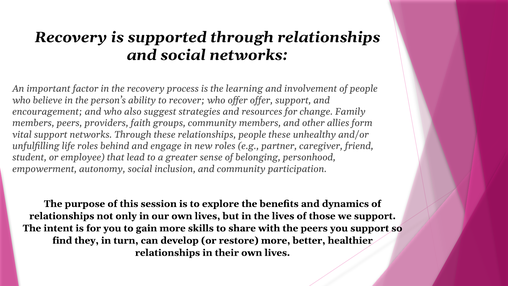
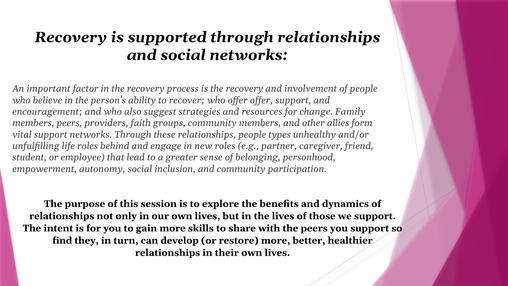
is the learning: learning -> recovery
people these: these -> types
